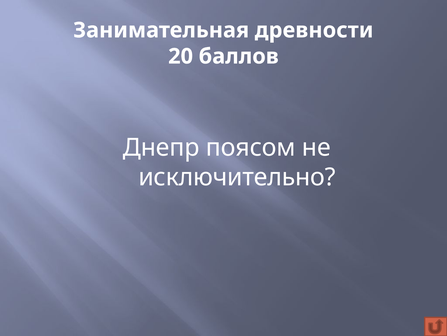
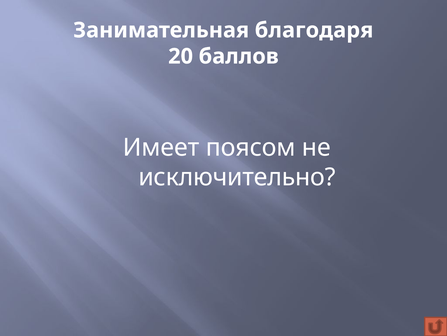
древности: древности -> благодаря
Днепр: Днепр -> Имеет
